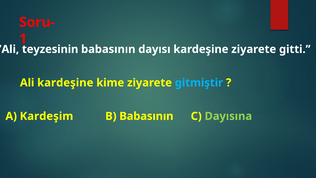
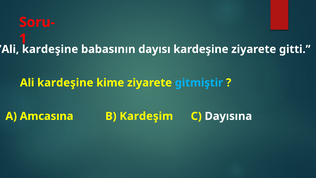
teyzesinin at (50, 49): teyzesinin -> kardeşine
Kardeşim: Kardeşim -> Amcasına
B Babasının: Babasının -> Kardeşim
Dayısına colour: light green -> white
